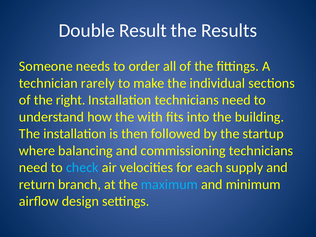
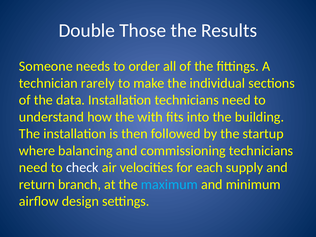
Result: Result -> Those
right: right -> data
check colour: light blue -> white
